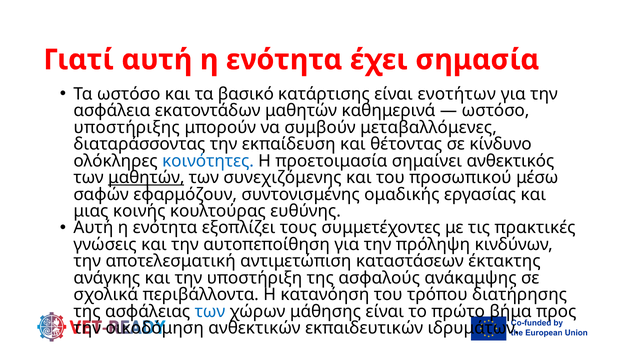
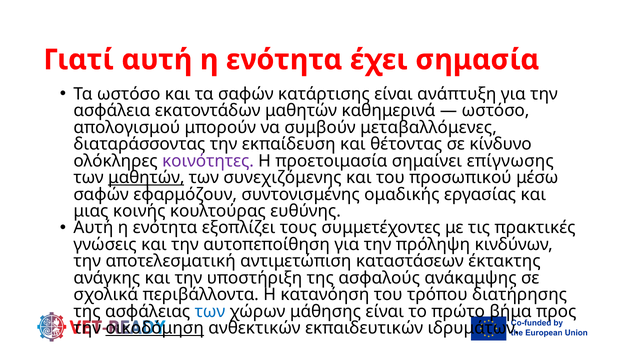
τα βασικό: βασικό -> σαφών
ενοτήτων: ενοτήτων -> ανάπτυξη
υποστήριξης: υποστήριξης -> απολογισμού
κοινότητες colour: blue -> purple
ανθεκτικός: ανθεκτικός -> επίγνωσης
οικοδόμηση underline: none -> present
